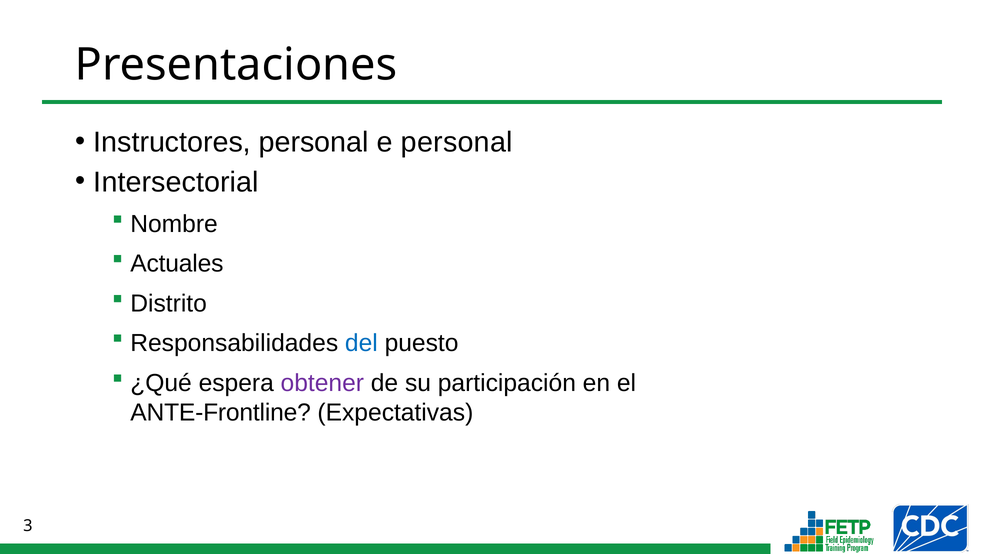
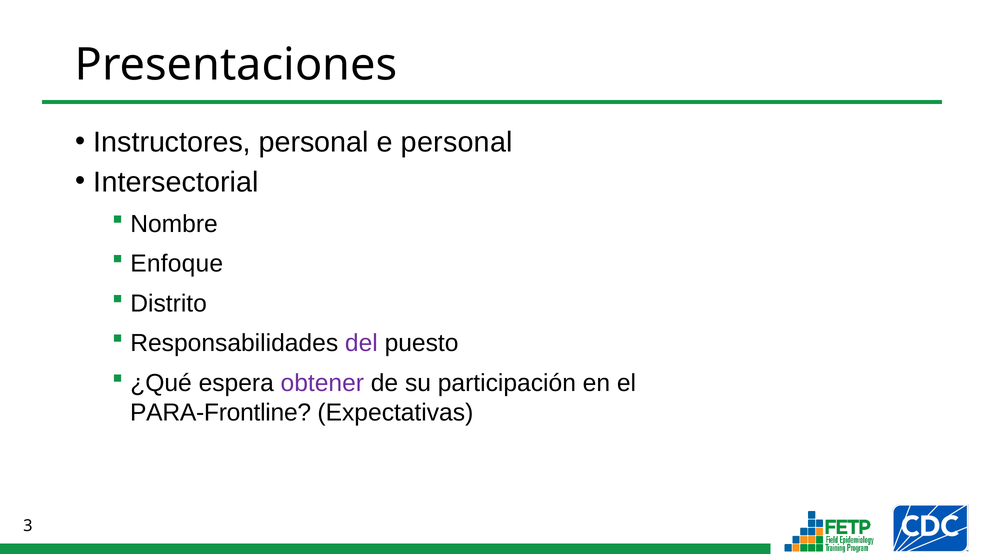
Actuales: Actuales -> Enfoque
del colour: blue -> purple
ANTE-Frontline: ANTE-Frontline -> PARA-Frontline
